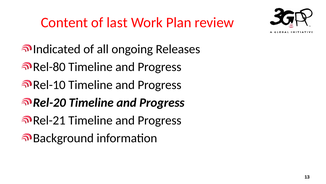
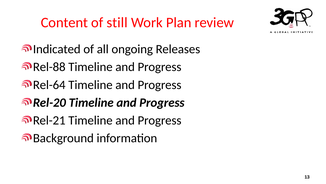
last: last -> still
Rel-80: Rel-80 -> Rel-88
Rel-10: Rel-10 -> Rel-64
